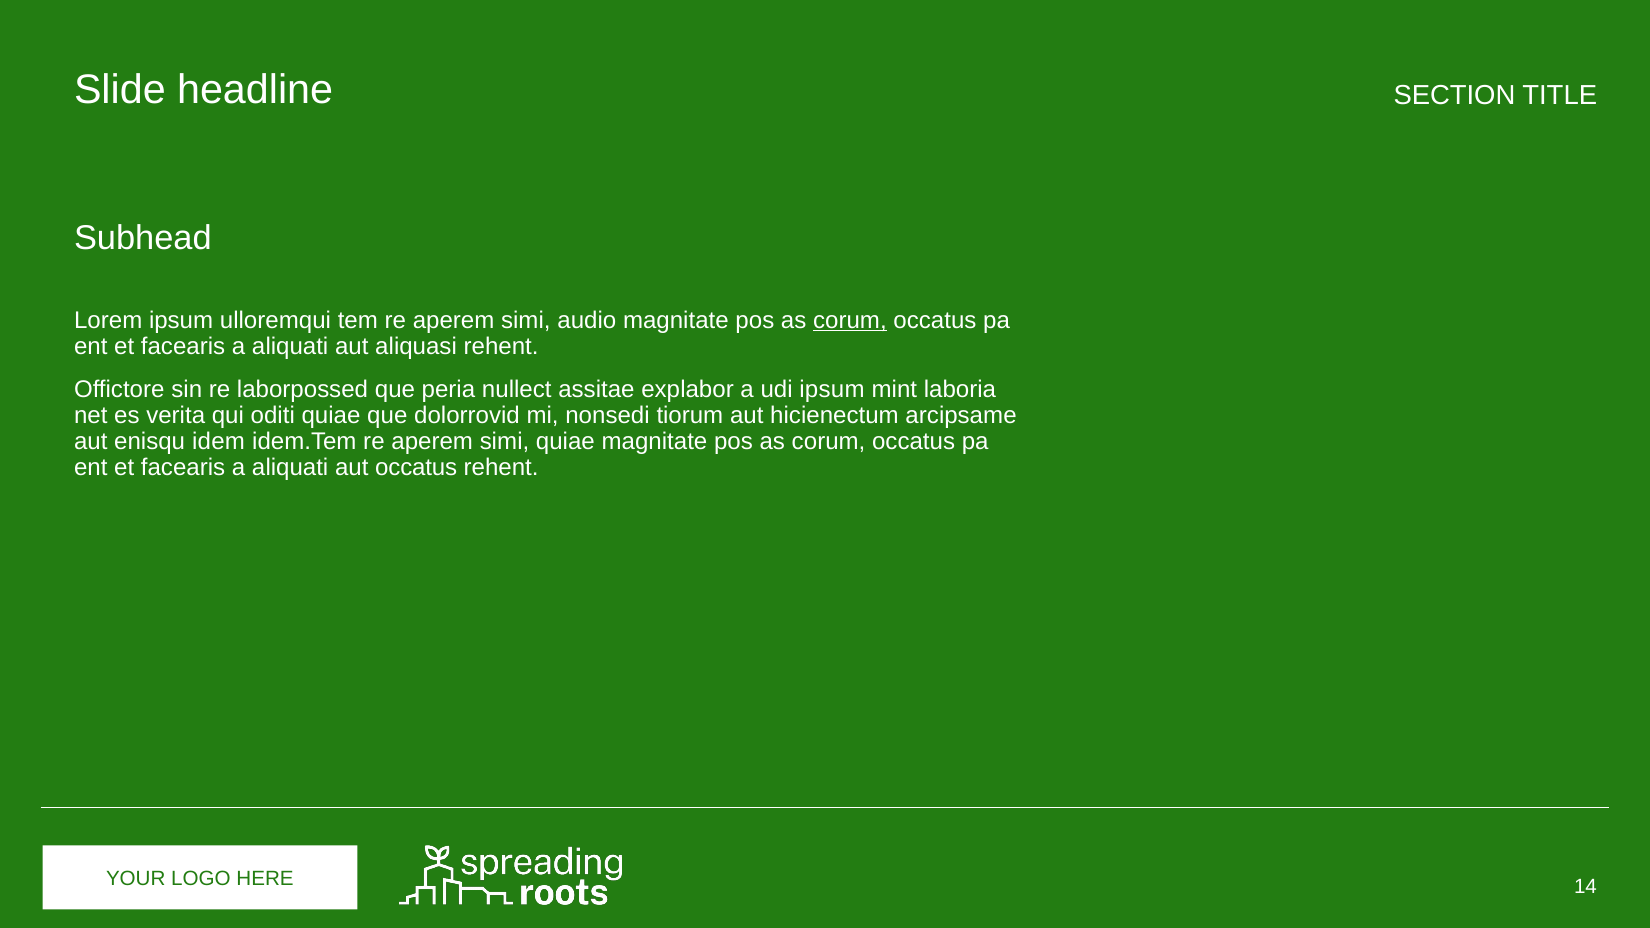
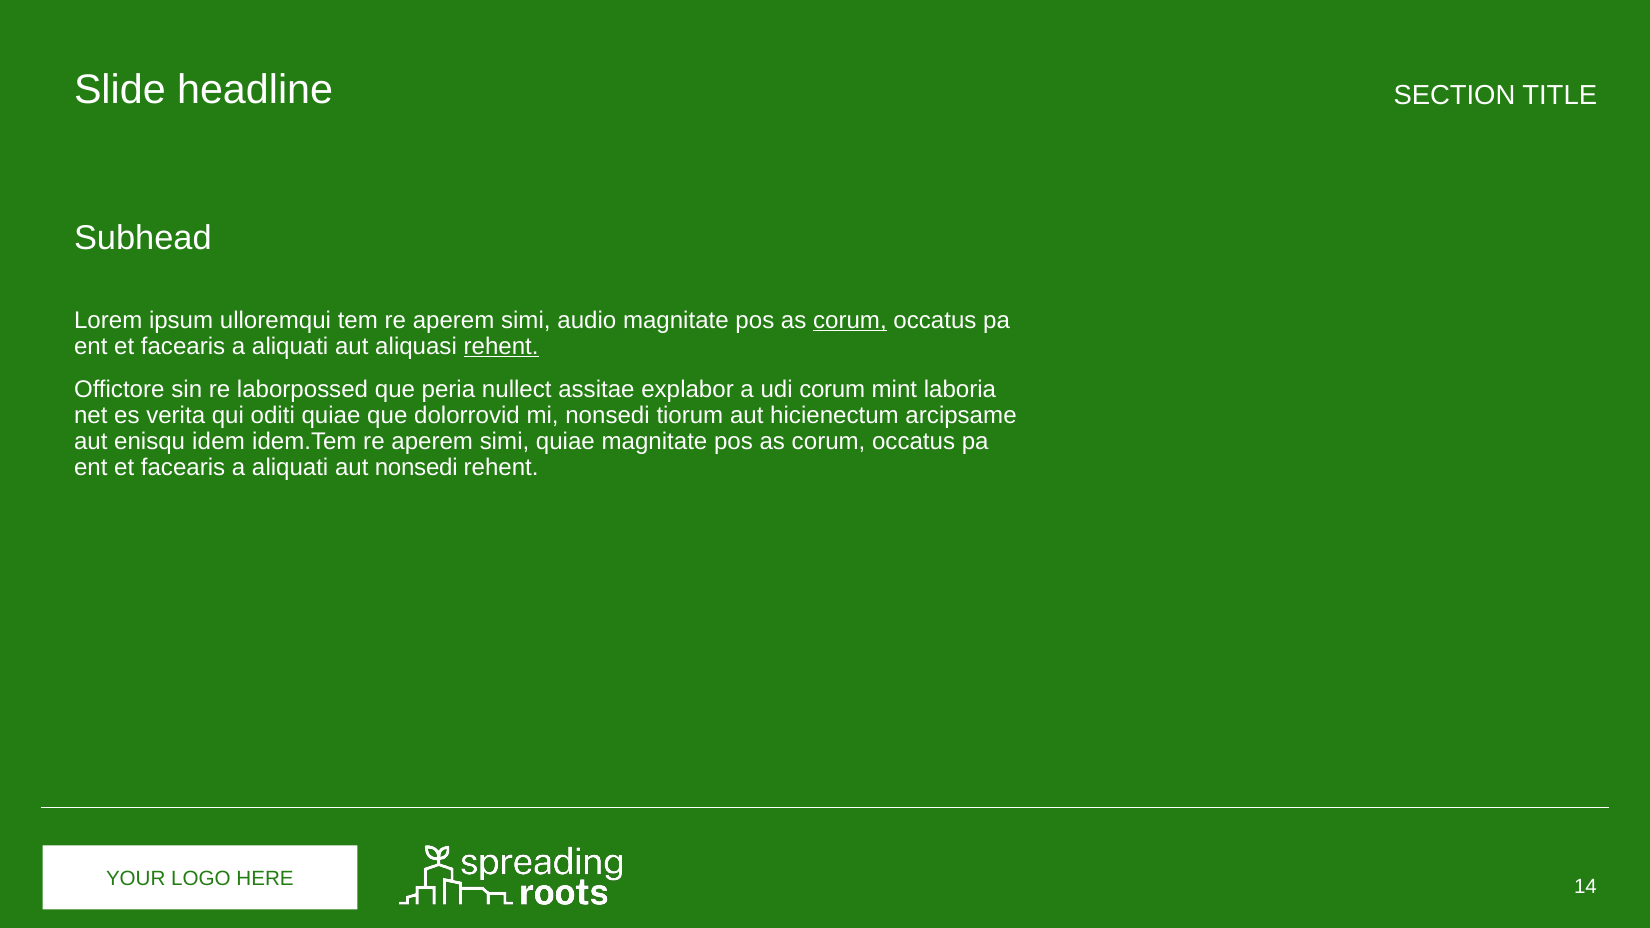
rehent at (501, 346) underline: none -> present
udi ipsum: ipsum -> corum
aut occatus: occatus -> nonsedi
